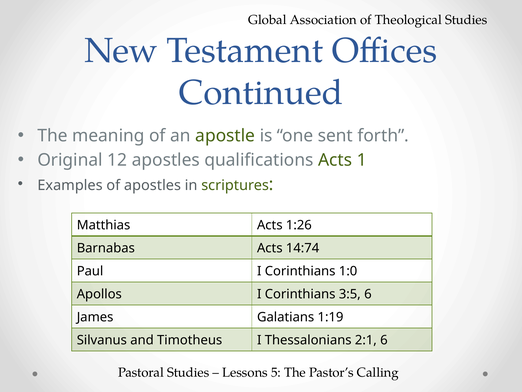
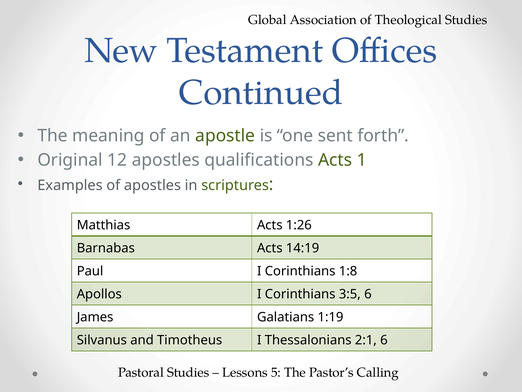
14:74: 14:74 -> 14:19
1:0: 1:0 -> 1:8
